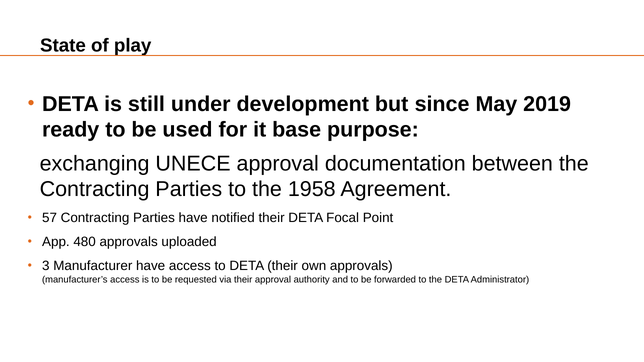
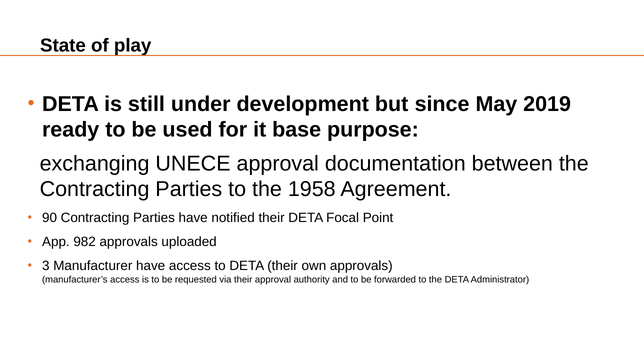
57: 57 -> 90
480: 480 -> 982
